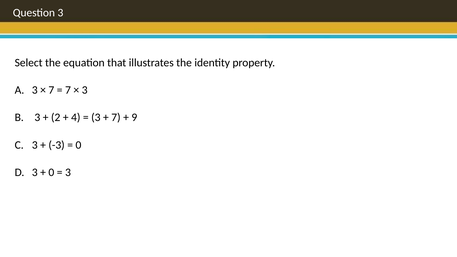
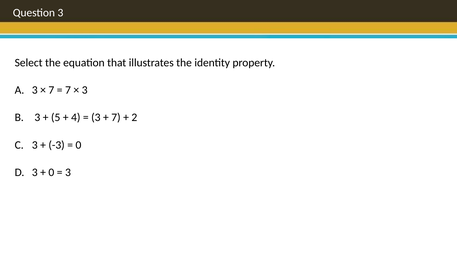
2: 2 -> 5
9: 9 -> 2
